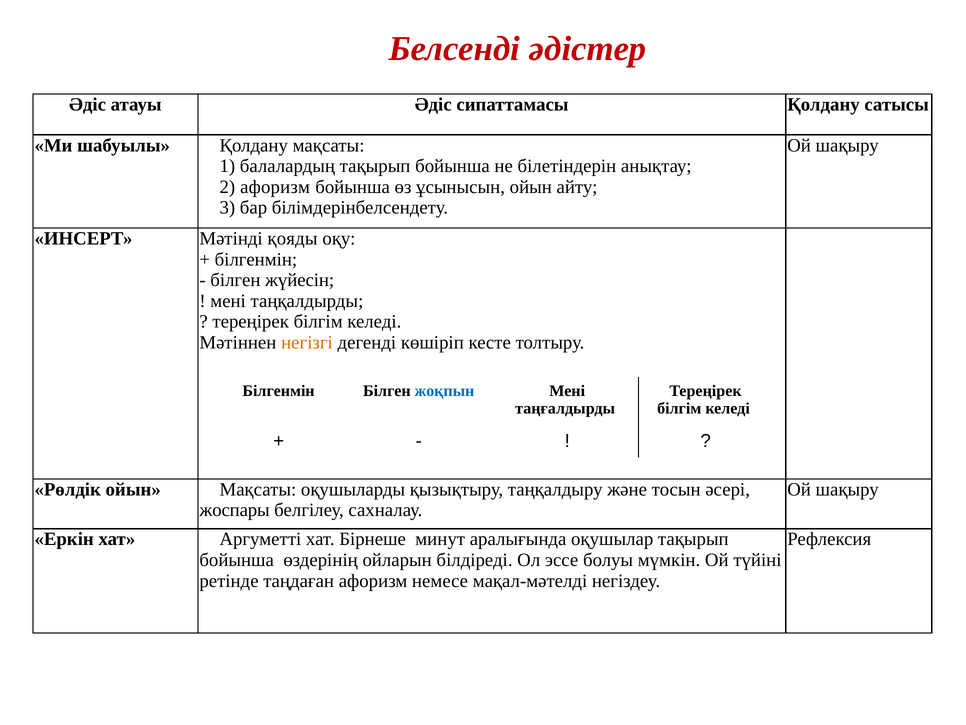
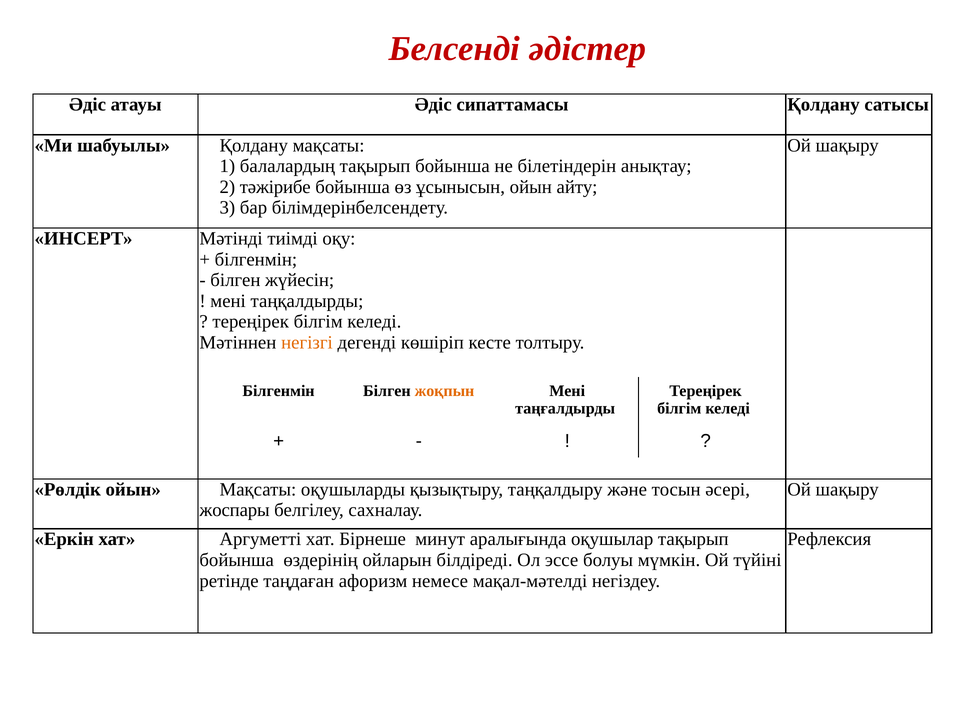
2 афоризм: афоризм -> тәжірибе
қояды: қояды -> тиімді
жоқпын colour: blue -> orange
